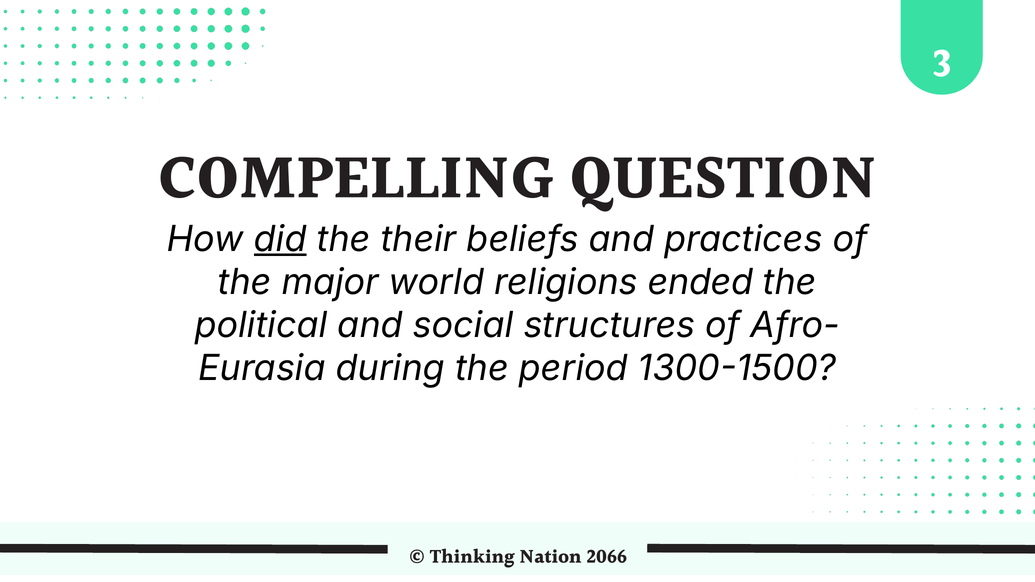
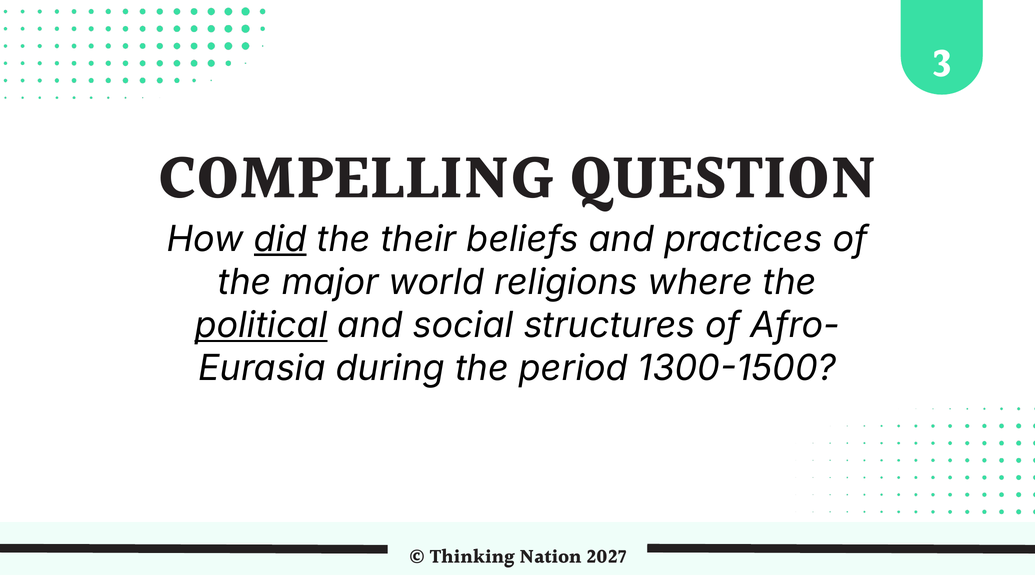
ended: ended -> where
political underline: none -> present
2066: 2066 -> 2027
